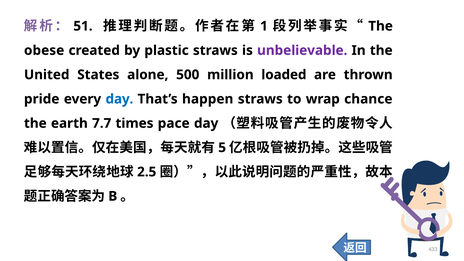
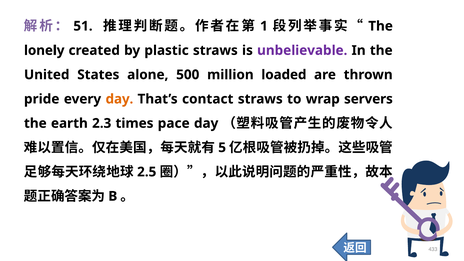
obese: obese -> lonely
day at (119, 99) colour: blue -> orange
happen: happen -> contact
chance: chance -> servers
7.7: 7.7 -> 2.3
